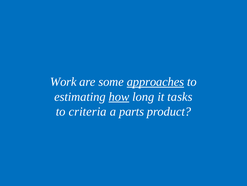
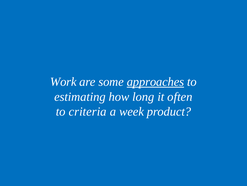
how underline: present -> none
tasks: tasks -> often
parts: parts -> week
